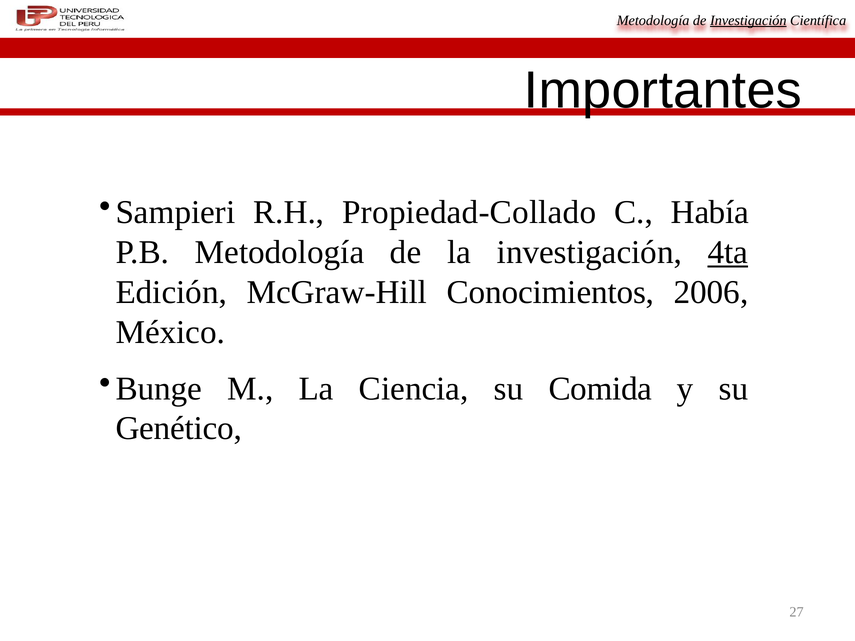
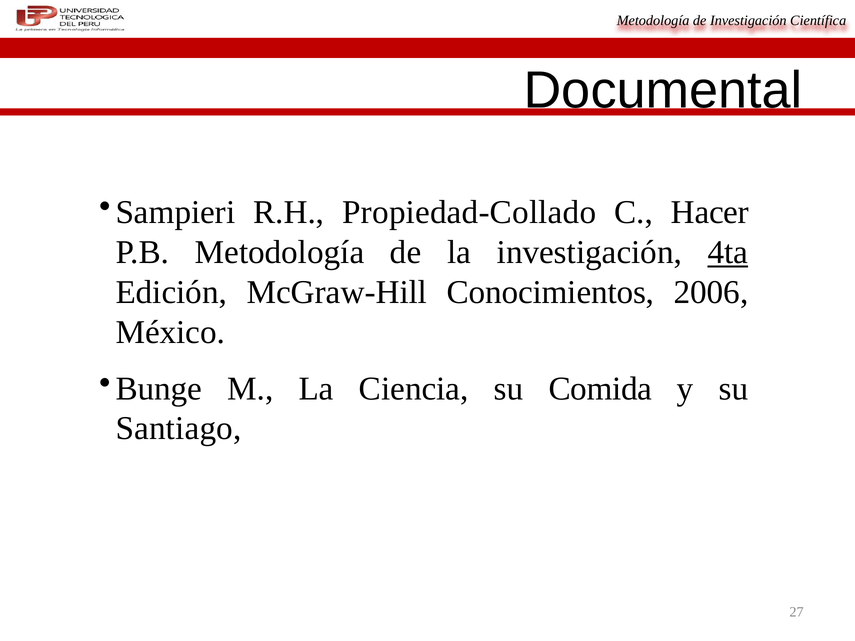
Investigación at (748, 20) underline: present -> none
Importantes: Importantes -> Documental
Había: Había -> Hacer
Genético: Genético -> Santiago
